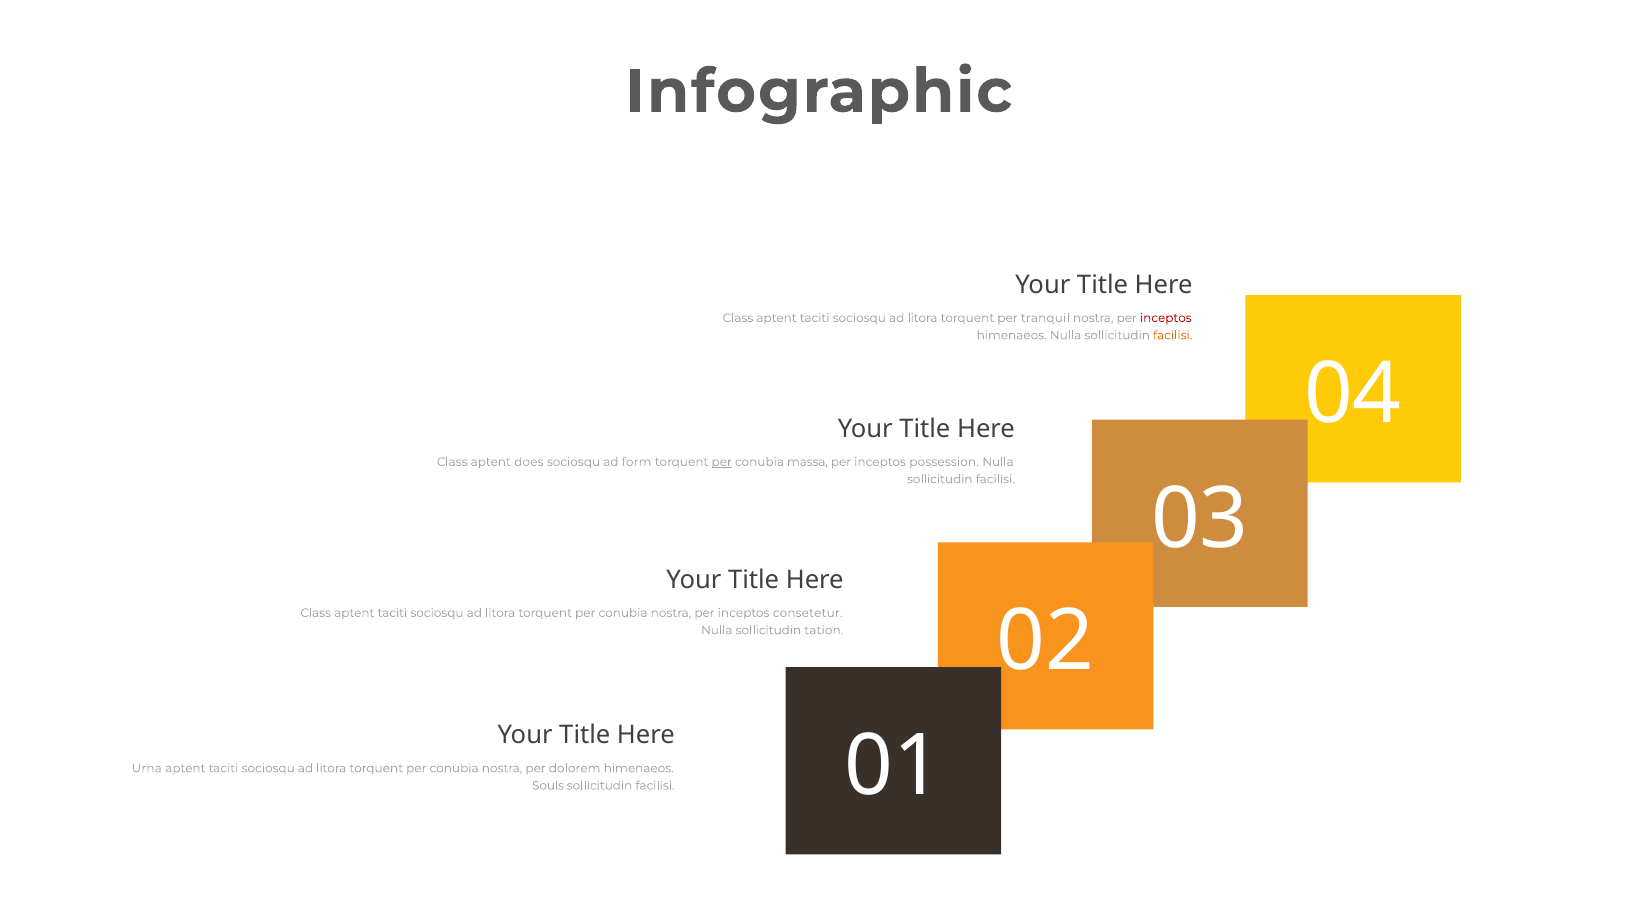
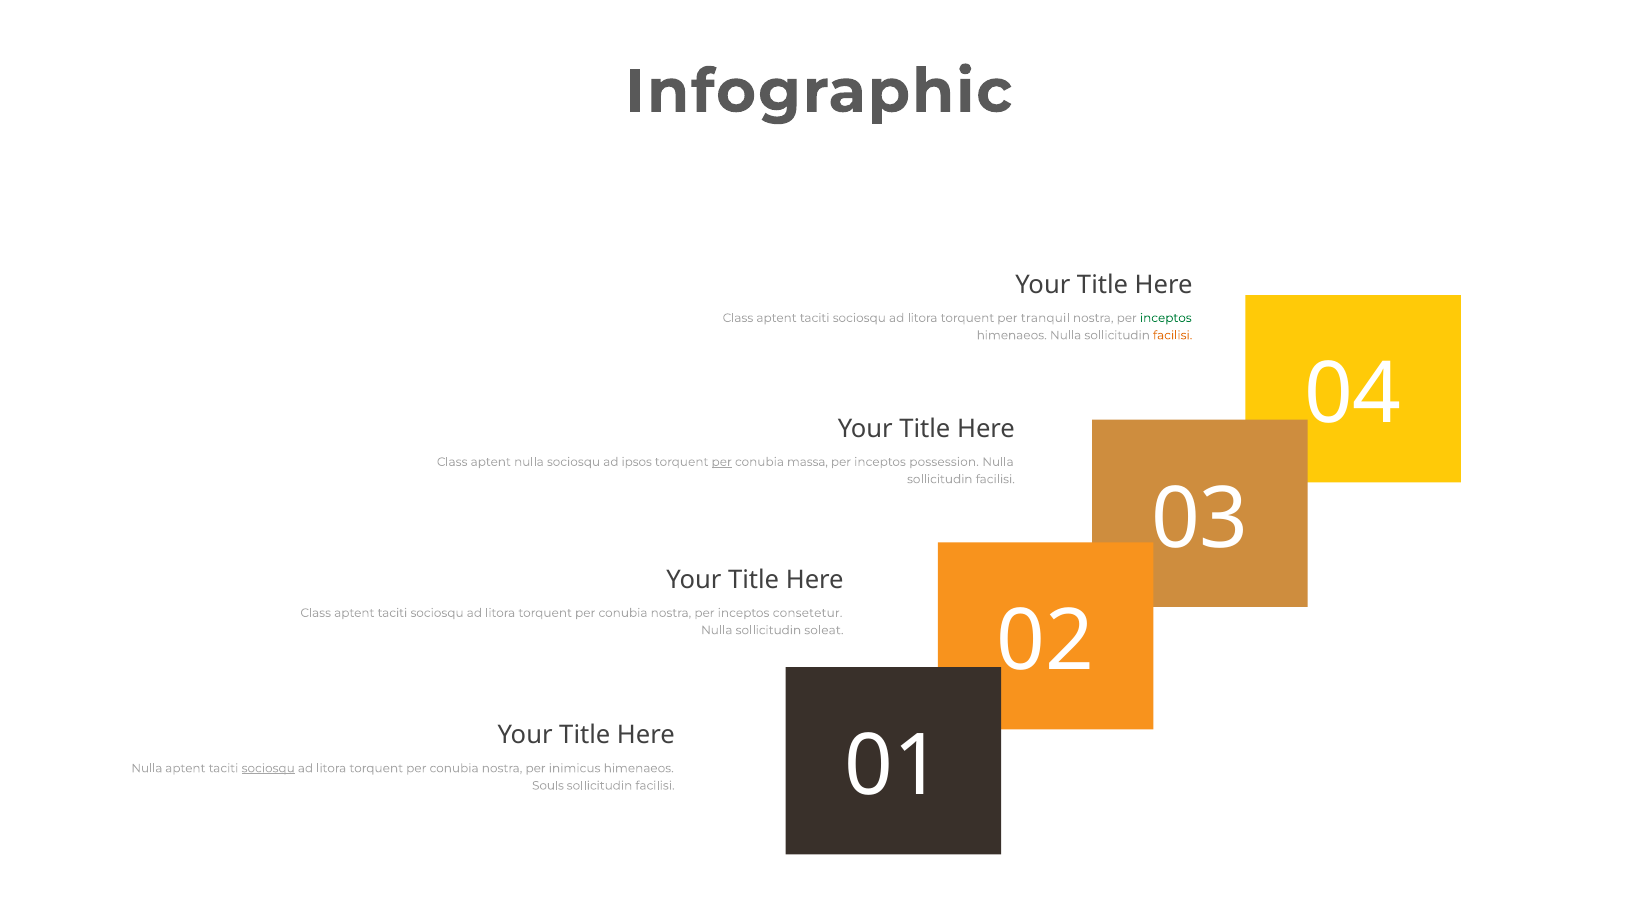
inceptos at (1166, 318) colour: red -> green
aptent does: does -> nulla
form: form -> ipsos
tation: tation -> soleat
Urna at (147, 768): Urna -> Nulla
sociosqu at (268, 768) underline: none -> present
dolorem: dolorem -> inimicus
